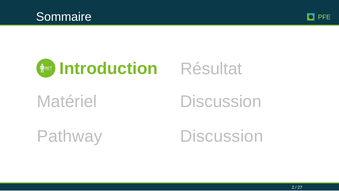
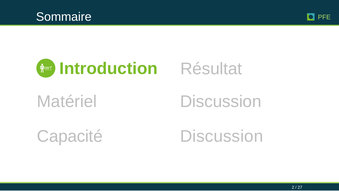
Pathway: Pathway -> Capacité
